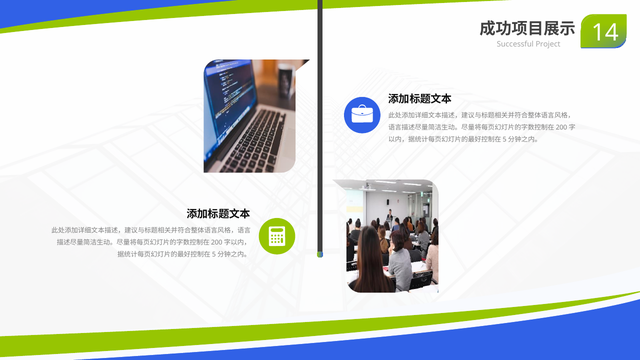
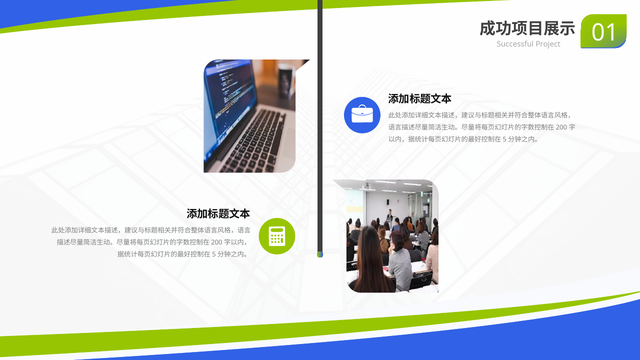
14: 14 -> 01
